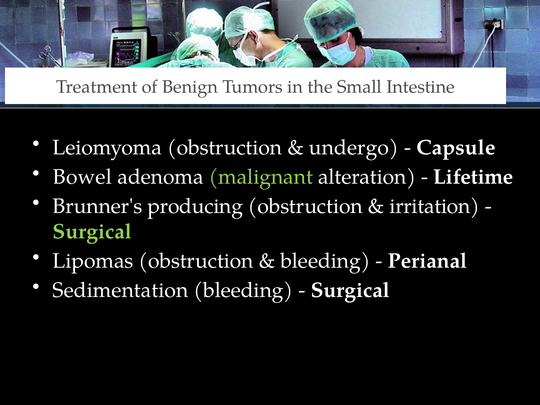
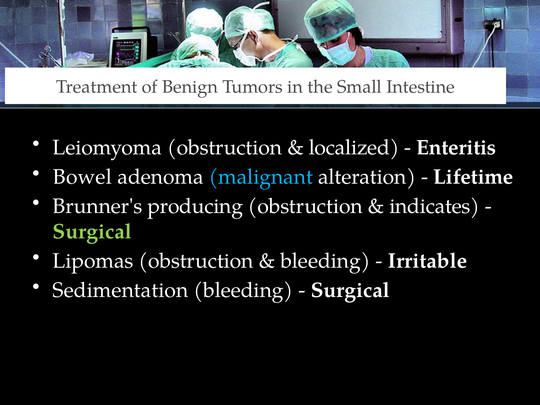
undergo: undergo -> localized
Capsule: Capsule -> Enteritis
malignant colour: light green -> light blue
irritation: irritation -> indicates
Perianal: Perianal -> Irritable
